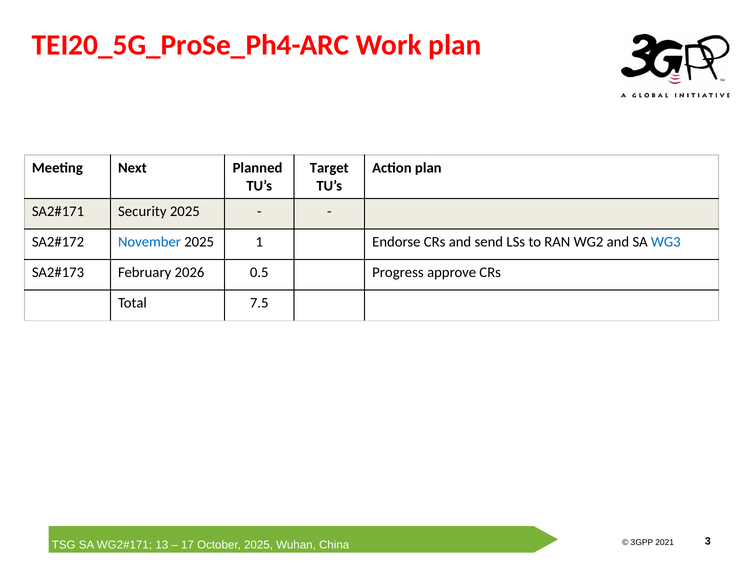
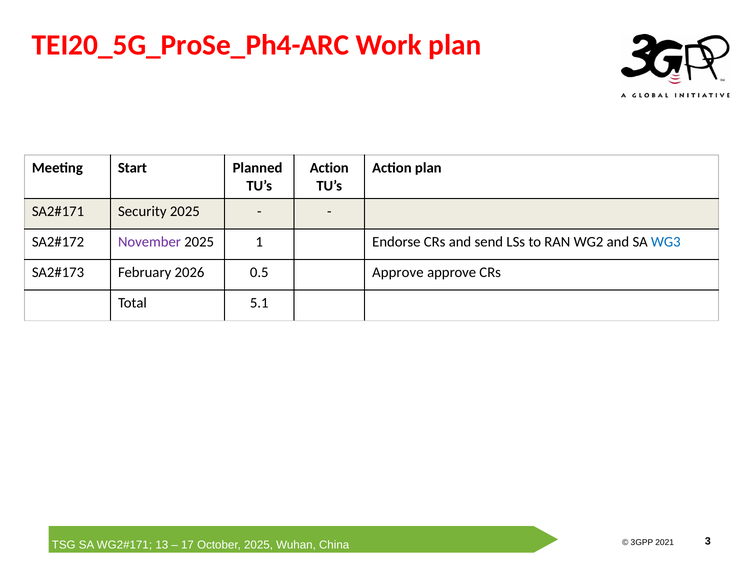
Next: Next -> Start
Target at (329, 168): Target -> Action
November colour: blue -> purple
0.5 Progress: Progress -> Approve
7.5: 7.5 -> 5.1
